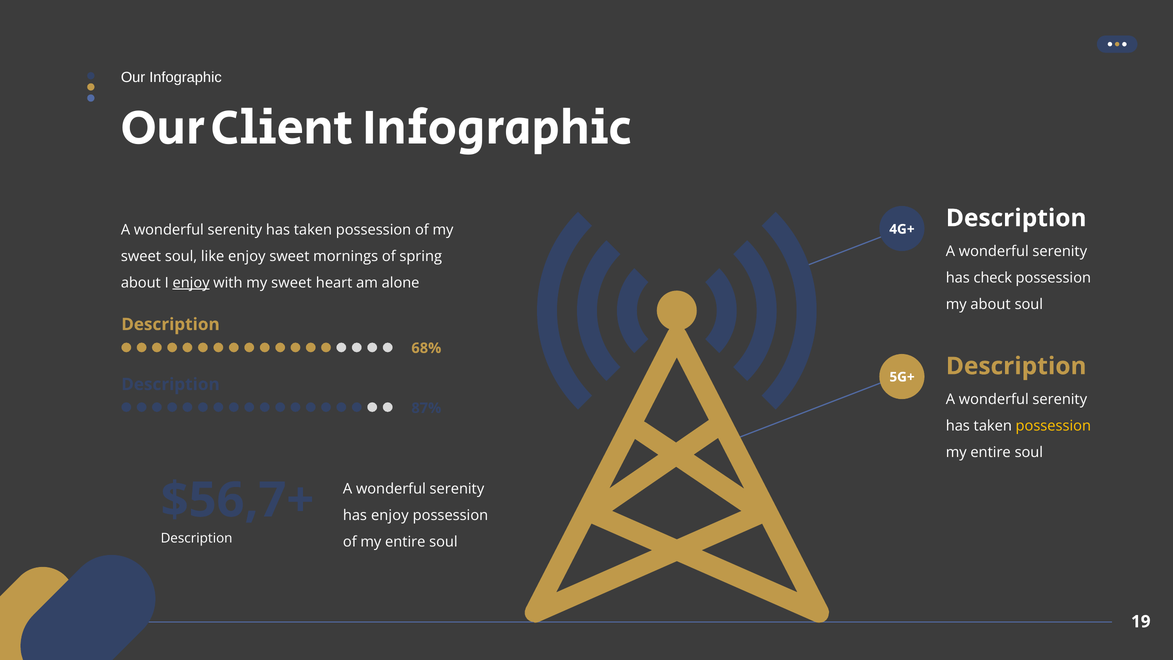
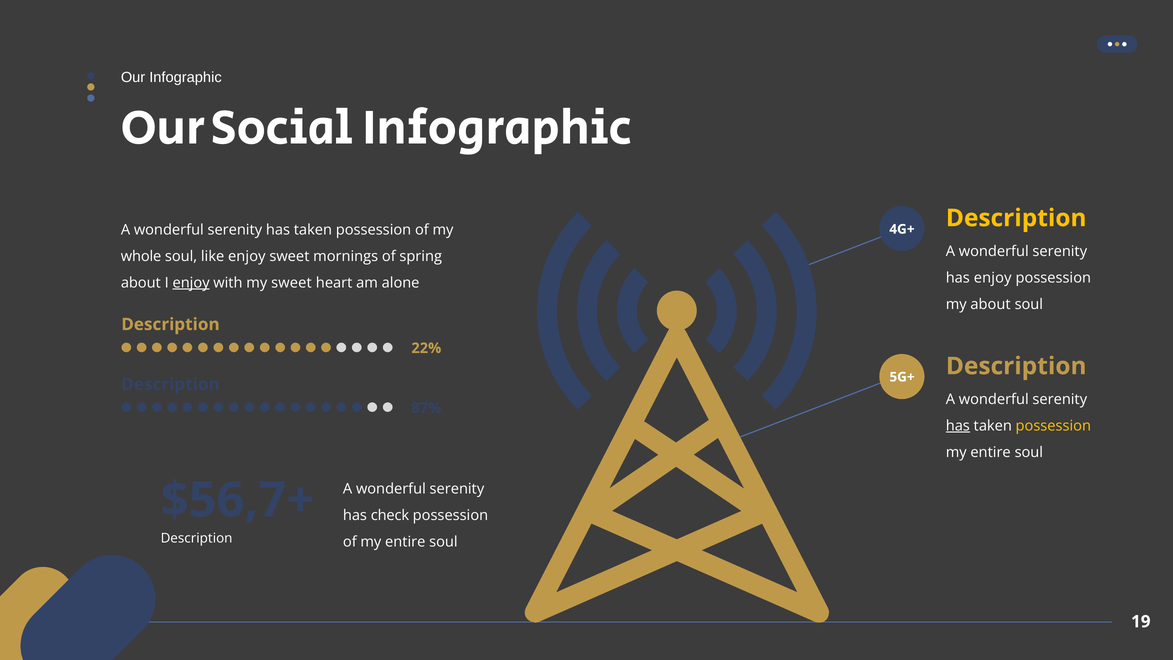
Client: Client -> Social
Description at (1016, 218) colour: white -> yellow
sweet at (141, 256): sweet -> whole
has check: check -> enjoy
68%: 68% -> 22%
has at (958, 426) underline: none -> present
has enjoy: enjoy -> check
